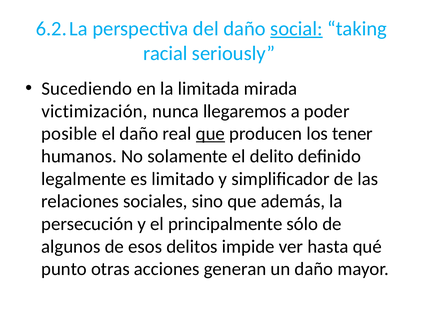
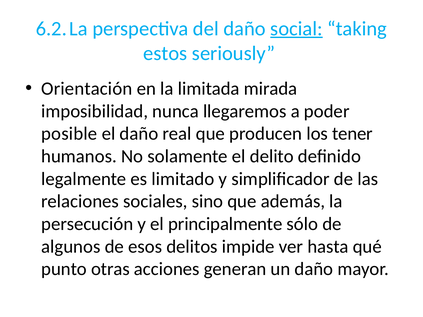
racial: racial -> estos
Sucediendo: Sucediendo -> Orientación
victimización: victimización -> imposibilidad
que at (210, 134) underline: present -> none
